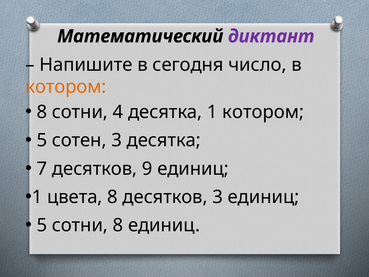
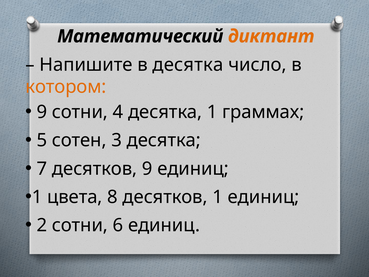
диктант colour: purple -> orange
в сегодня: сегодня -> десятка
8 at (42, 112): 8 -> 9
1 котором: котором -> граммах
десятков 3: 3 -> 1
5 at (42, 225): 5 -> 2
сотни 8: 8 -> 6
